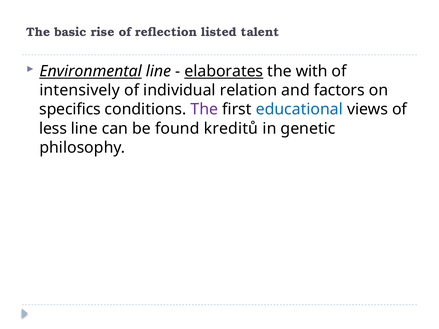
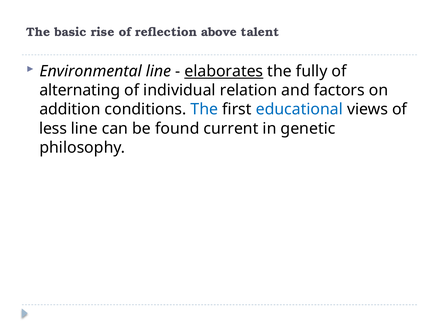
listed: listed -> above
Environmental underline: present -> none
with: with -> fully
intensively: intensively -> alternating
specifics: specifics -> addition
The at (204, 109) colour: purple -> blue
kreditů: kreditů -> current
